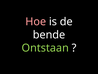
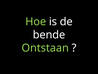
Hoe colour: pink -> light green
